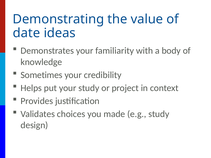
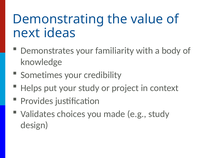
date: date -> next
